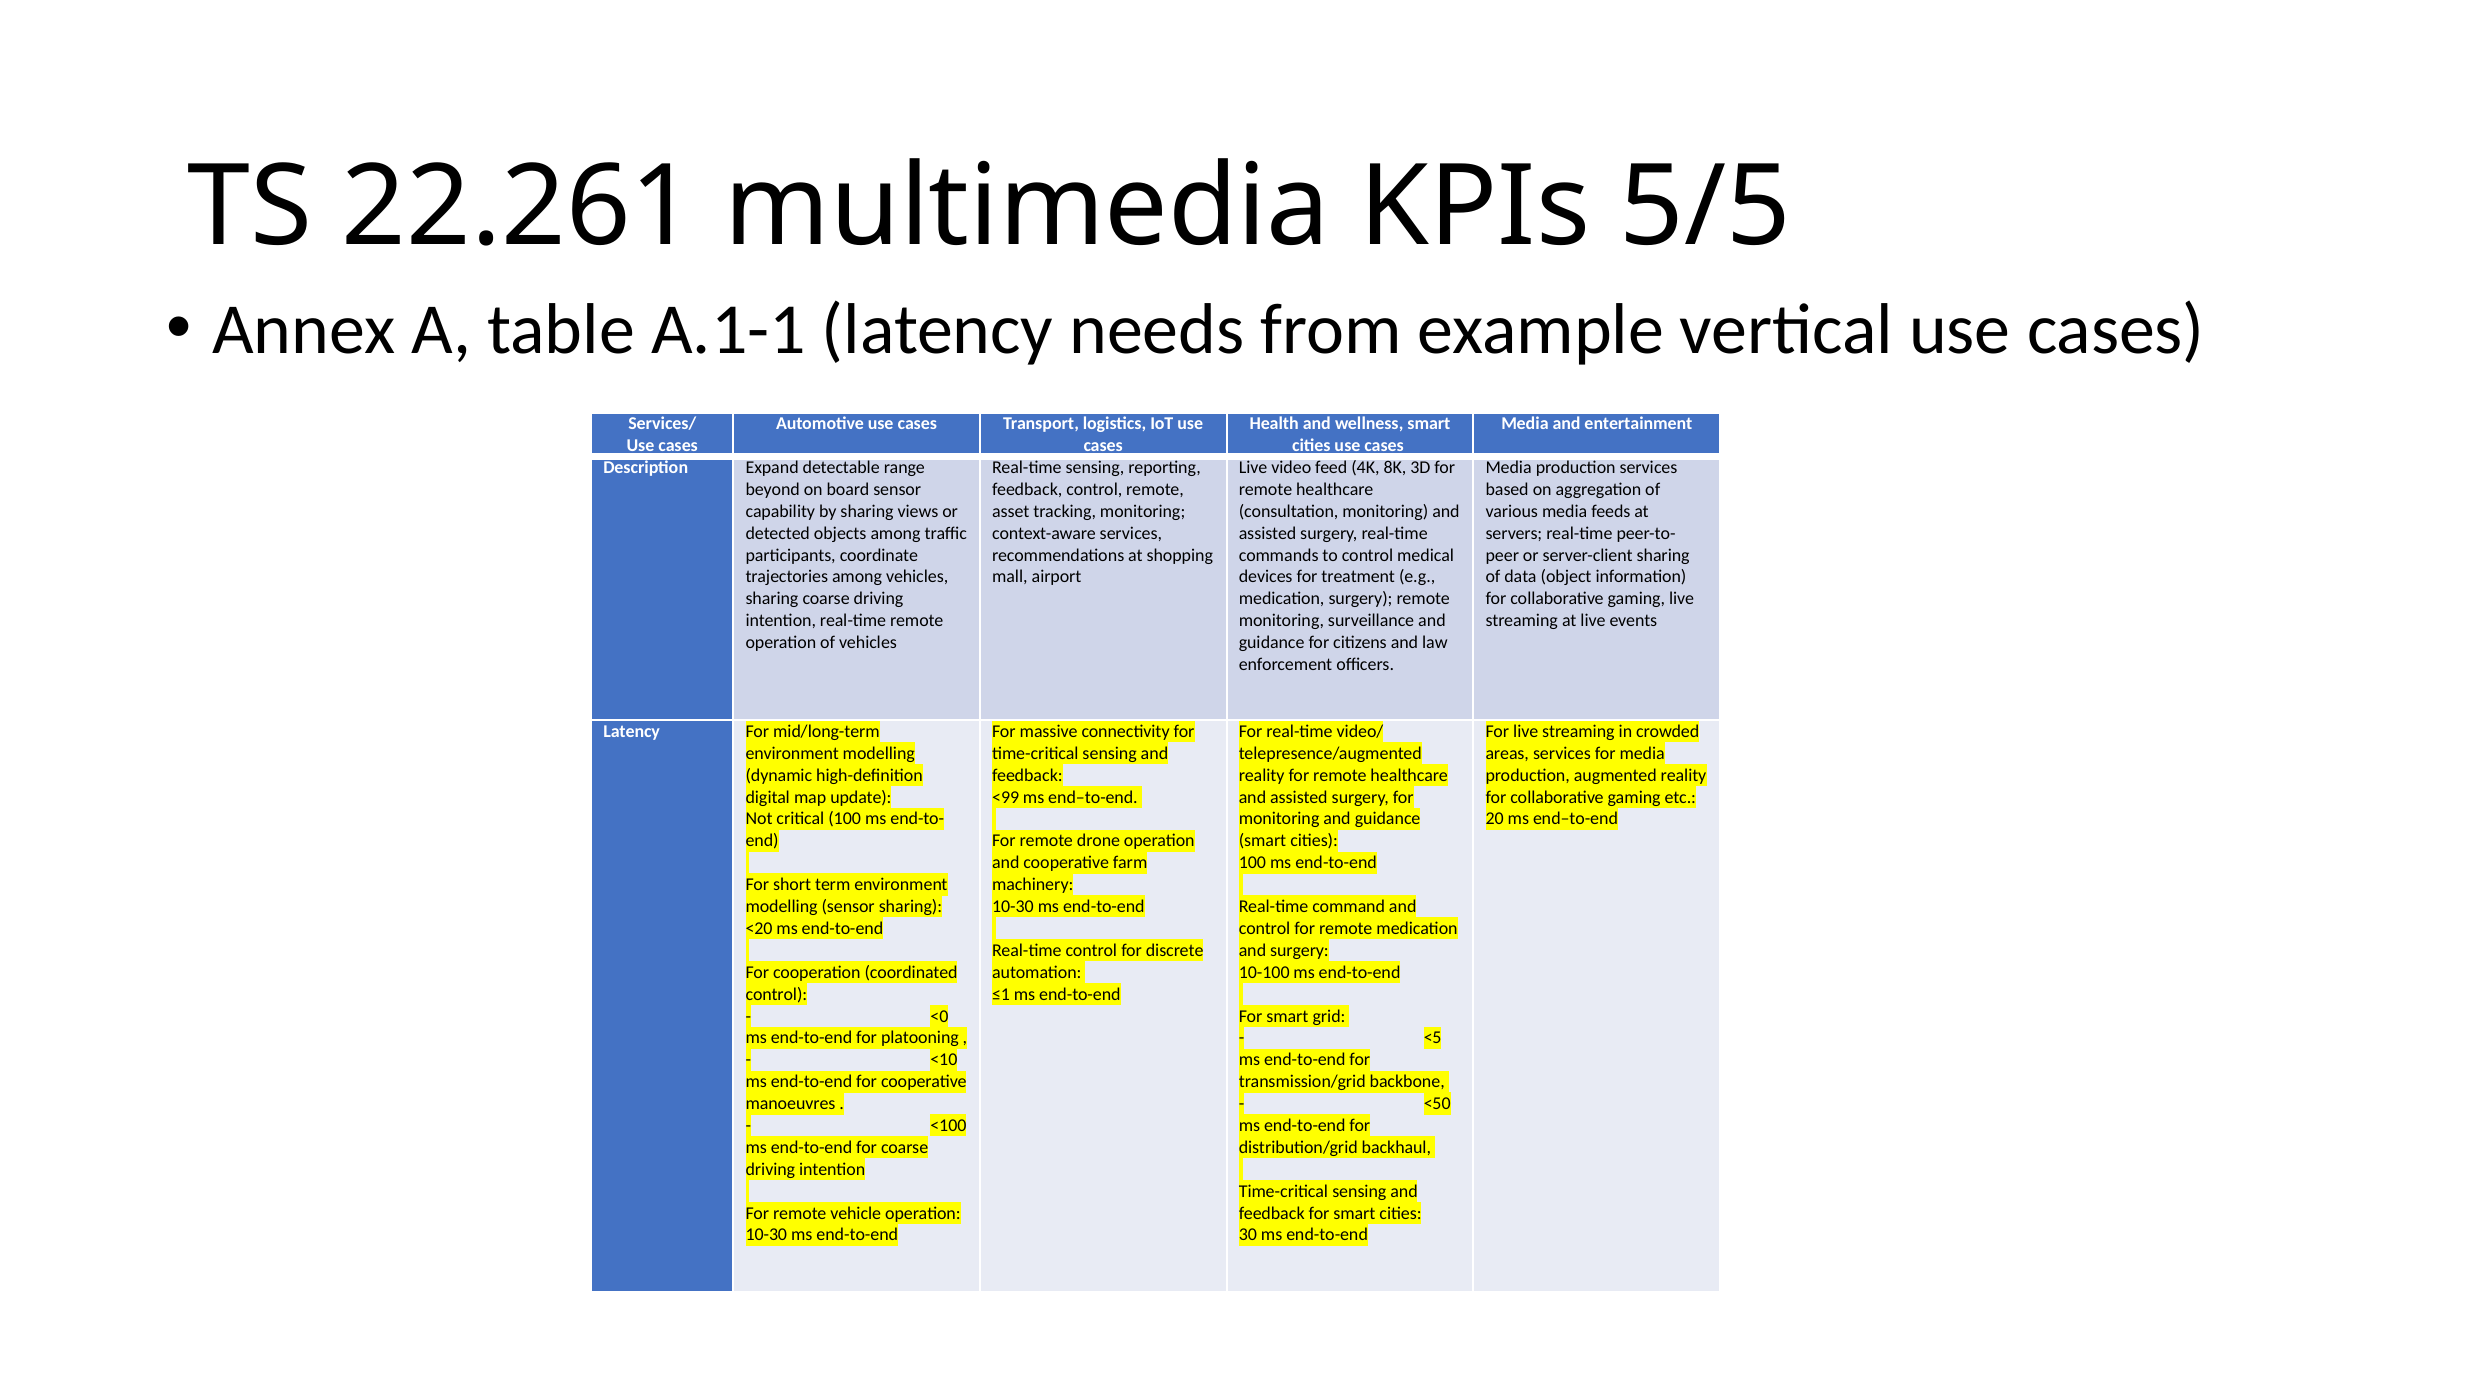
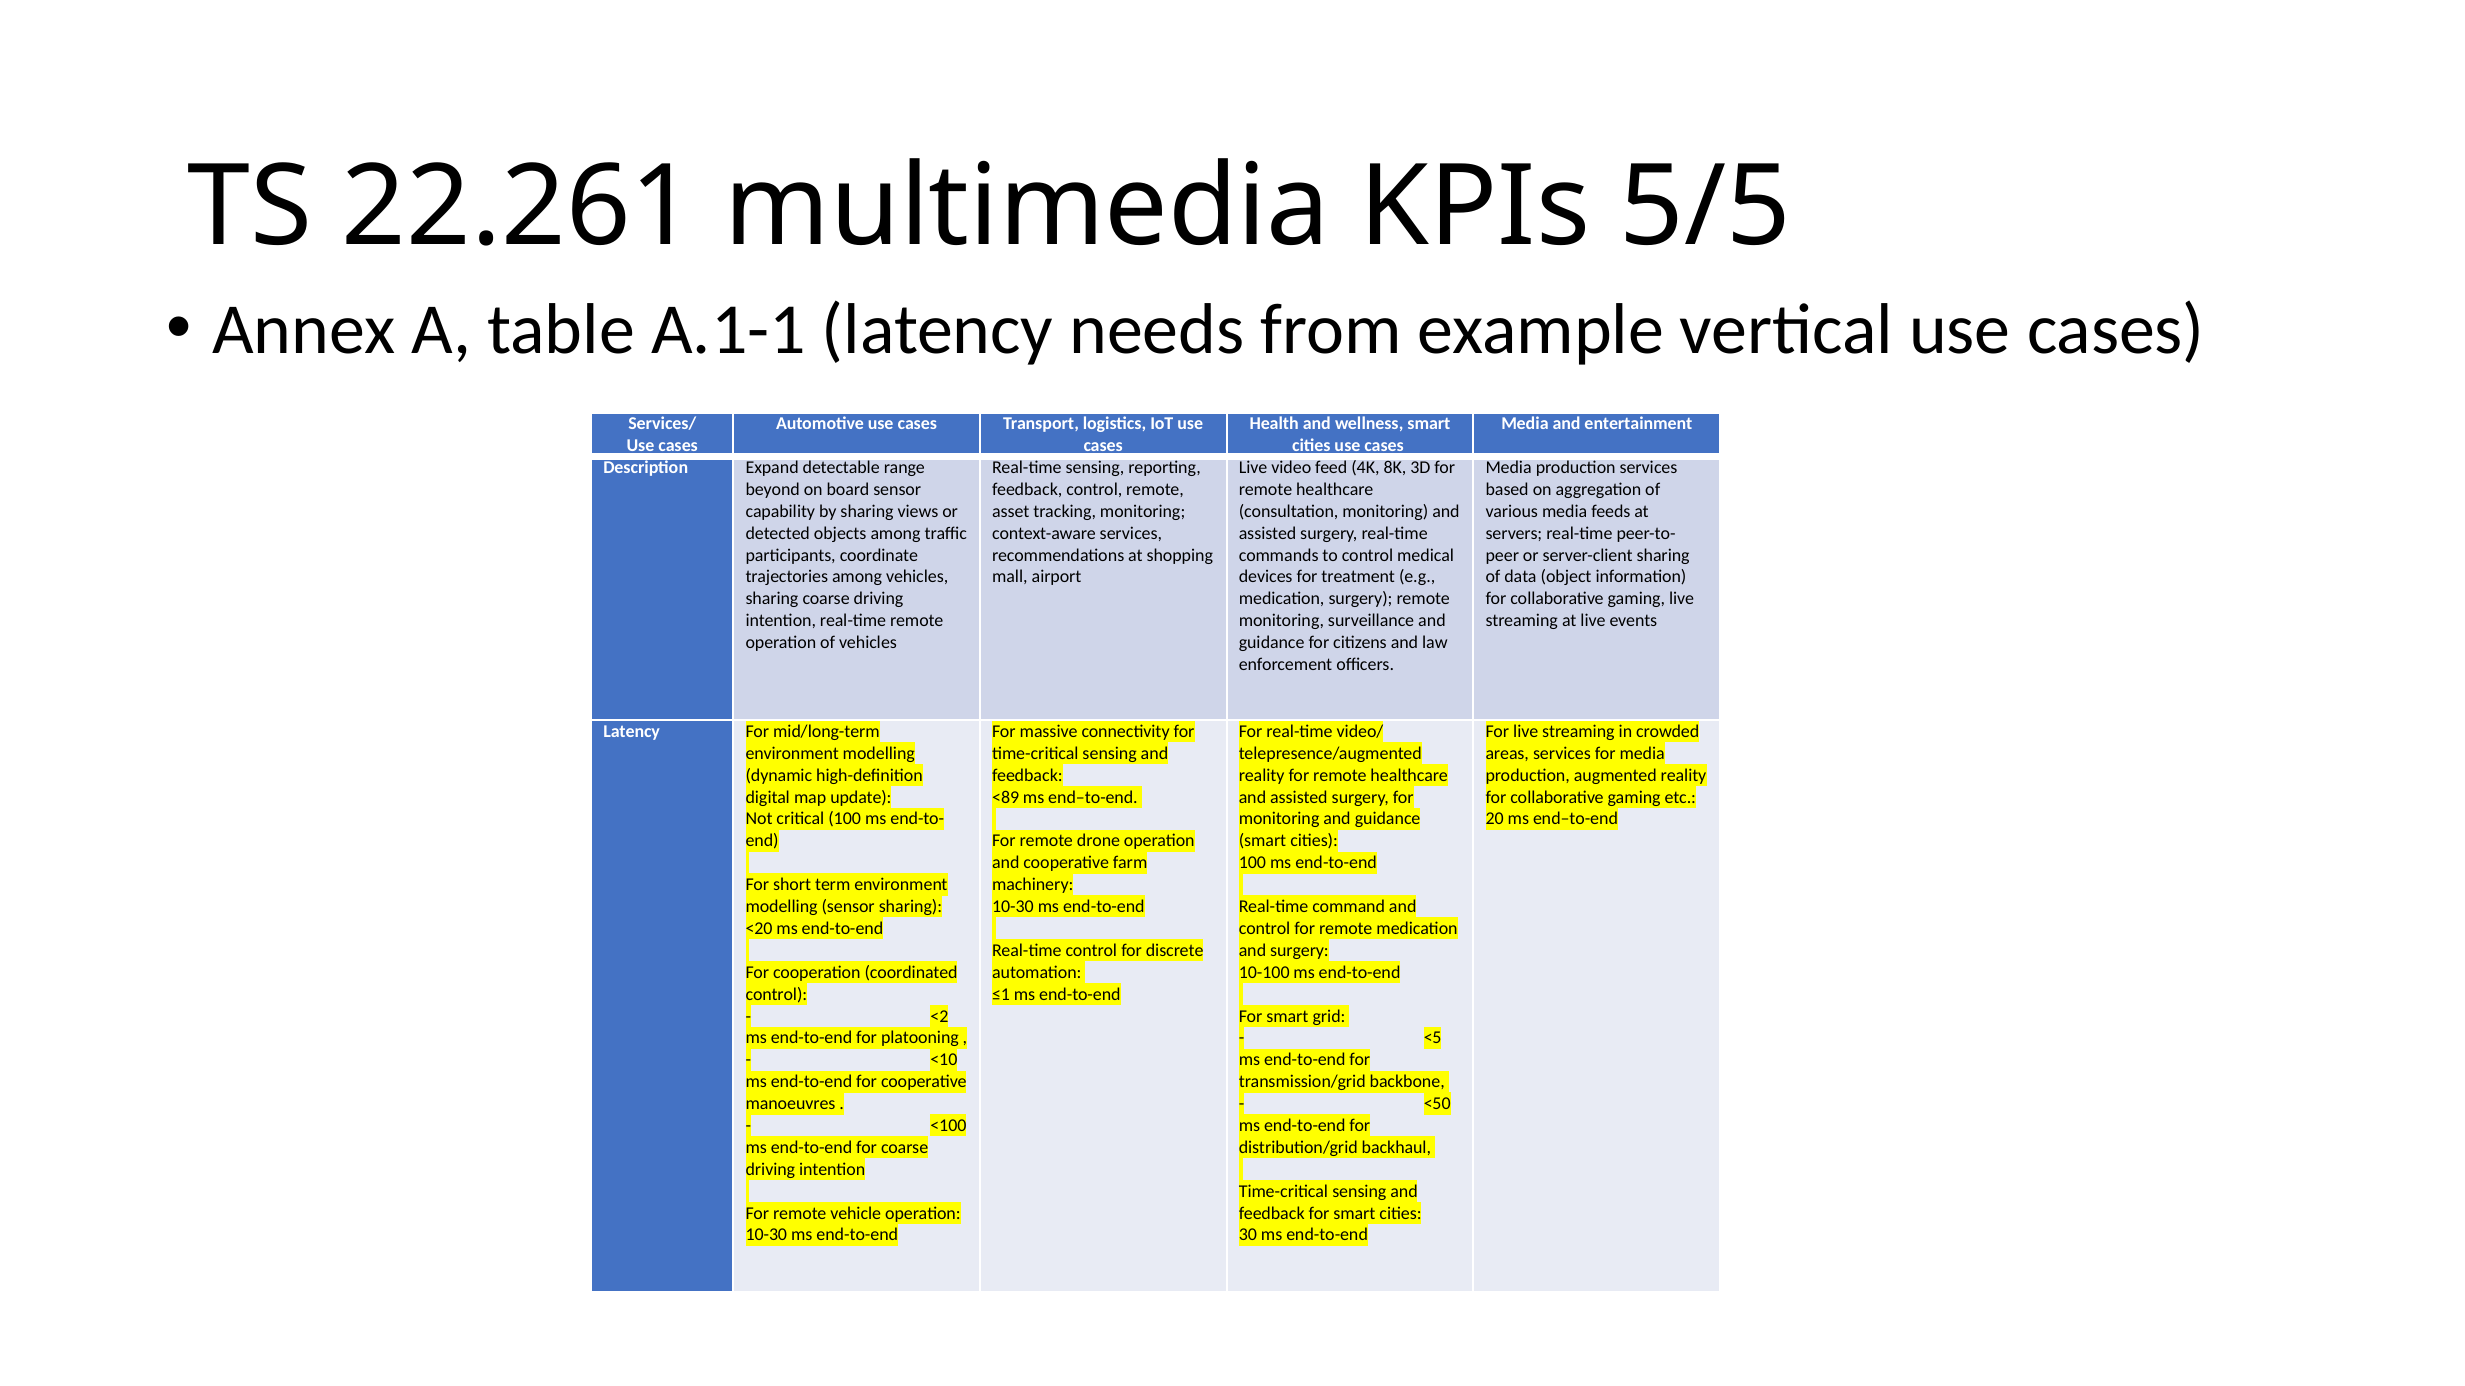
<99: <99 -> <89
<0: <0 -> <2
